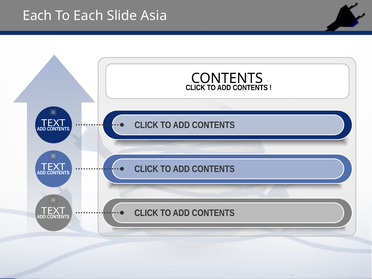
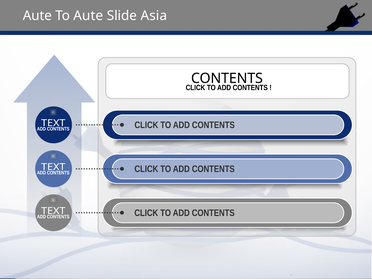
Each at (37, 16): Each -> Aute
To Each: Each -> Aute
